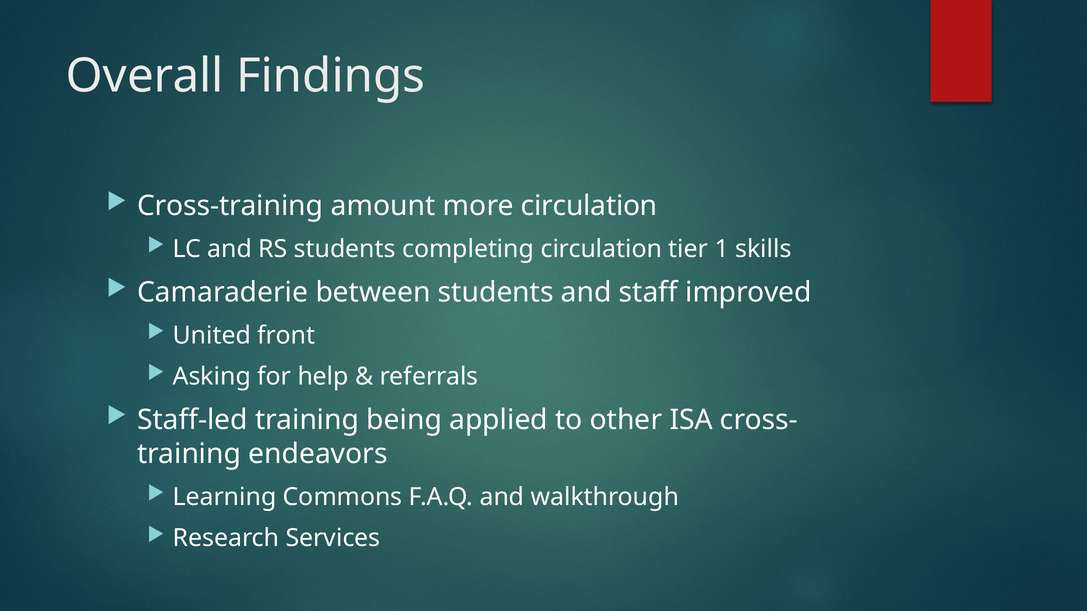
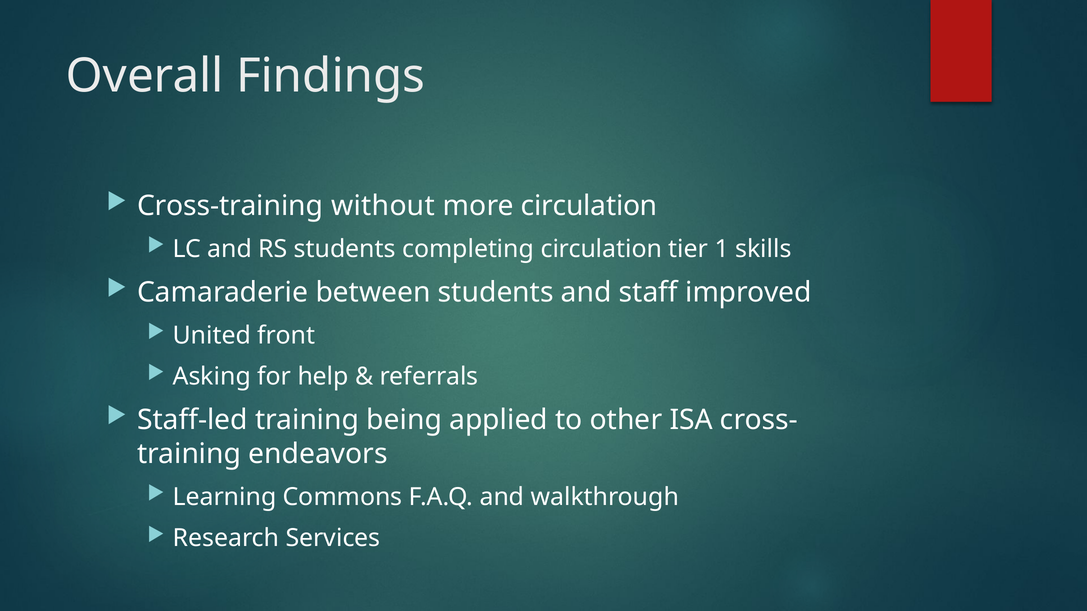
amount: amount -> without
